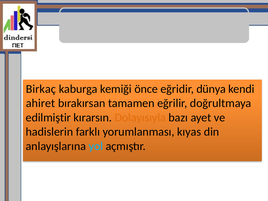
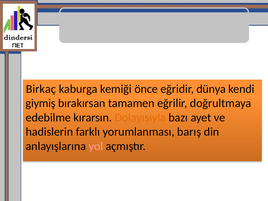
ahiret: ahiret -> giymiş
edilmiştir: edilmiştir -> edebilme
kıyas: kıyas -> barış
yol colour: light blue -> pink
